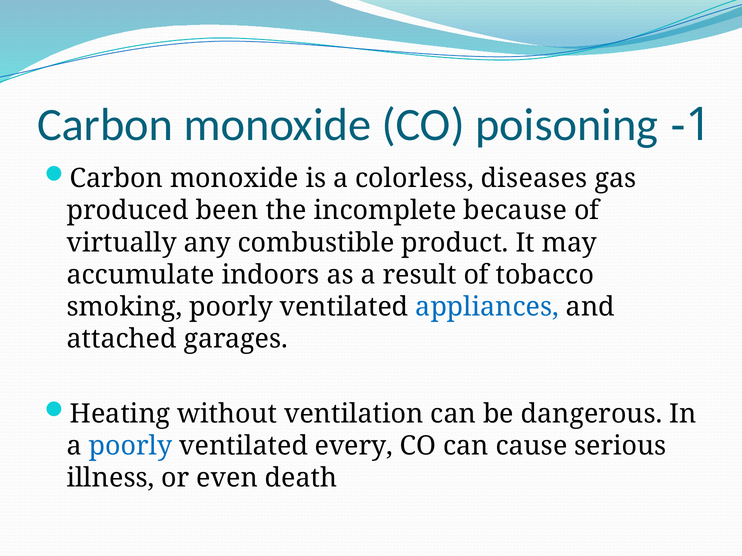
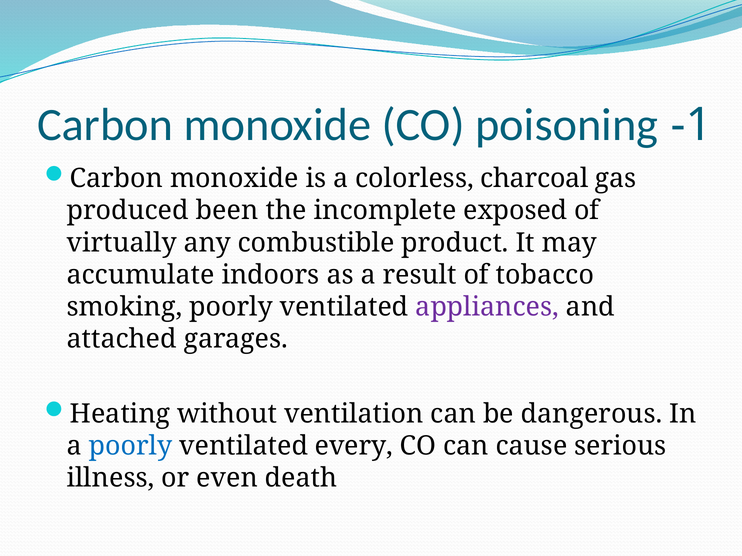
diseases: diseases -> charcoal
because: because -> exposed
appliances colour: blue -> purple
